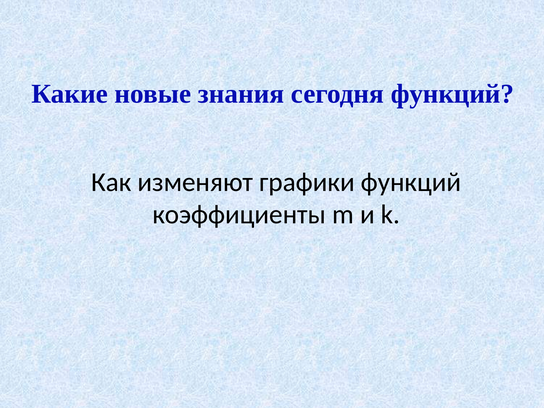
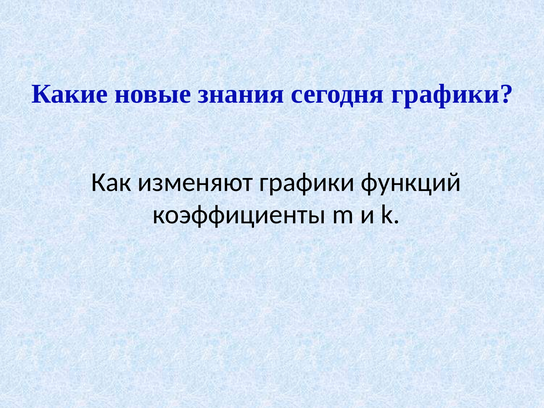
сегодня функций: функций -> графики
